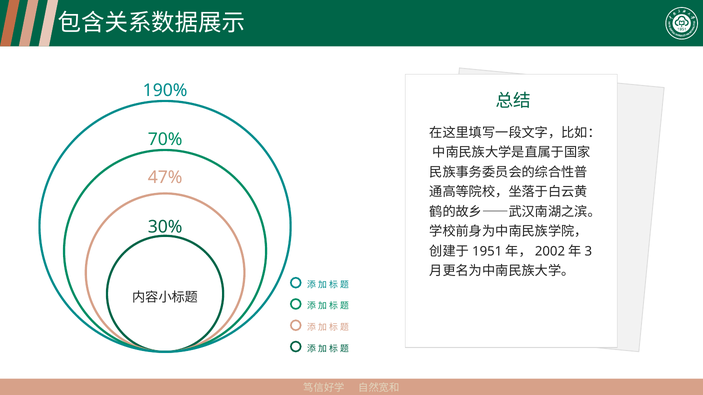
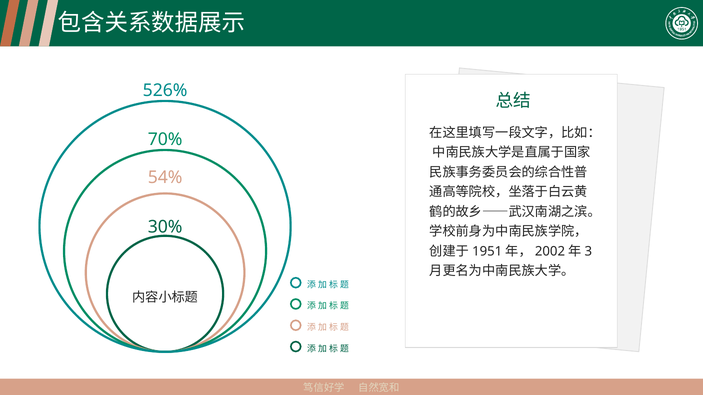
190%: 190% -> 526%
47%: 47% -> 54%
